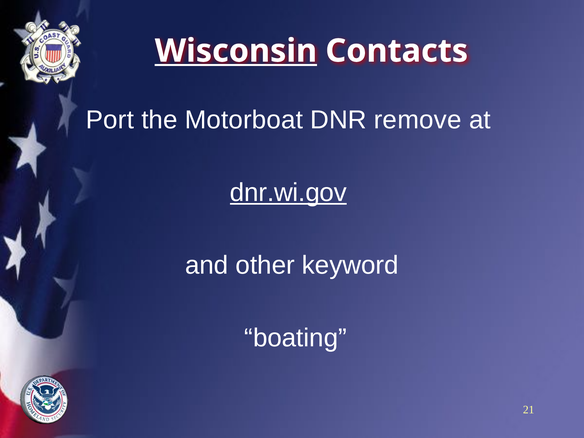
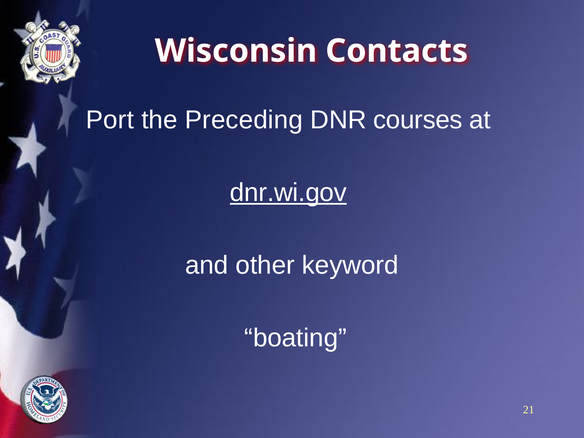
Wisconsin underline: present -> none
Motorboat: Motorboat -> Preceding
remove: remove -> courses
